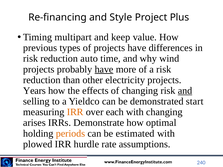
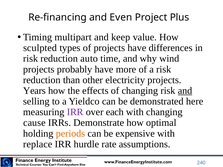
Style: Style -> Even
previous: previous -> sculpted
have at (104, 69) underline: present -> none
start: start -> here
IRR at (75, 112) colour: orange -> purple
arises: arises -> cause
estimated: estimated -> expensive
plowed: plowed -> replace
